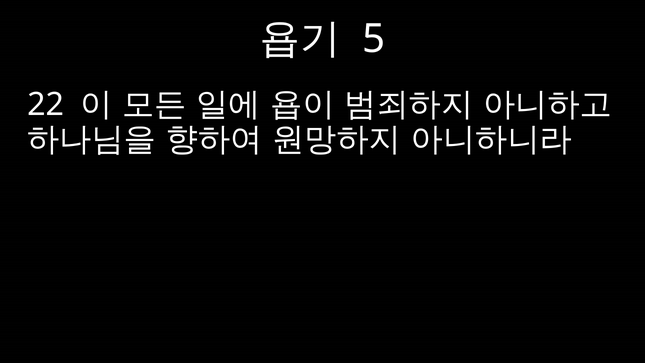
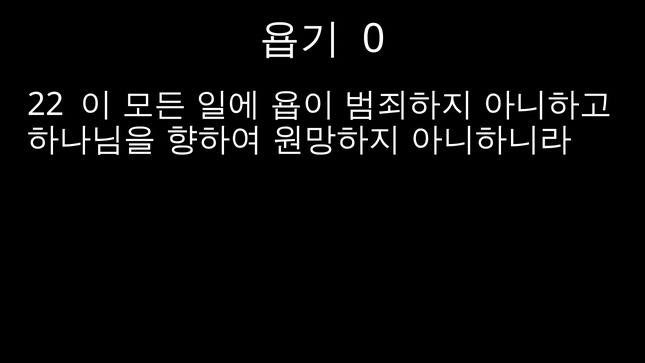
5: 5 -> 0
